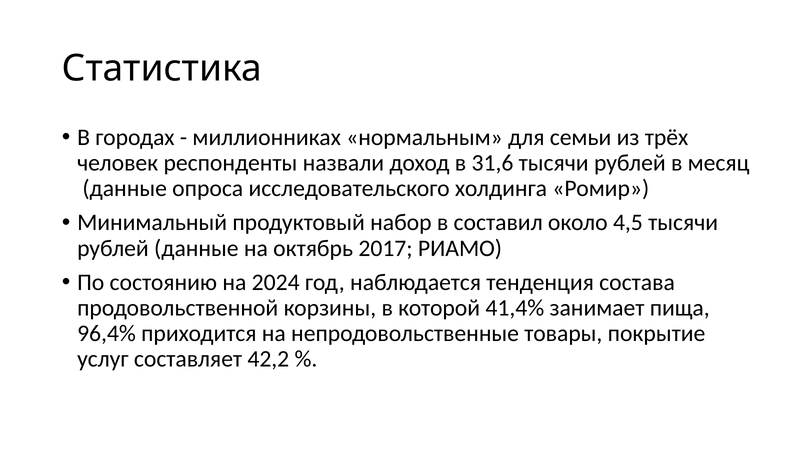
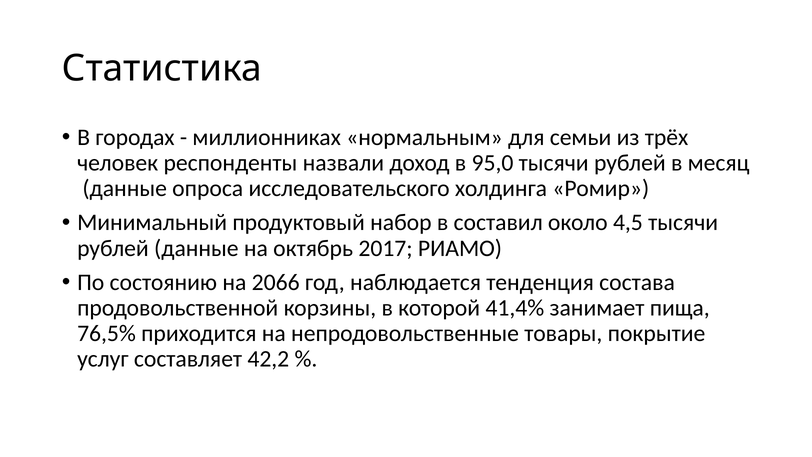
31,6: 31,6 -> 95,0
2024: 2024 -> 2066
96,4%: 96,4% -> 76,5%
